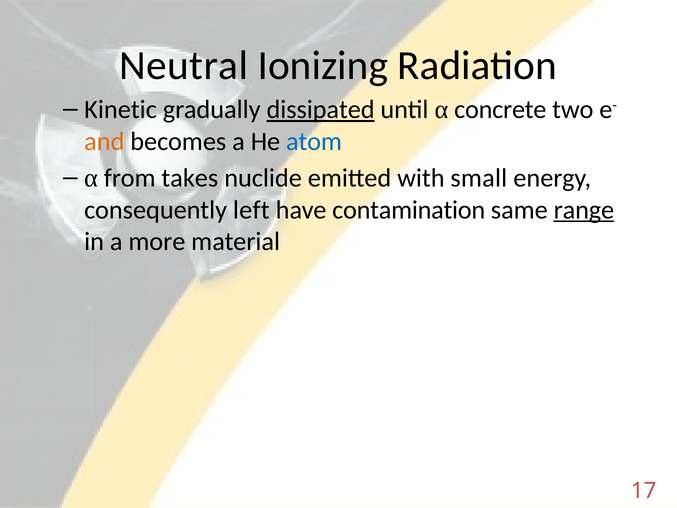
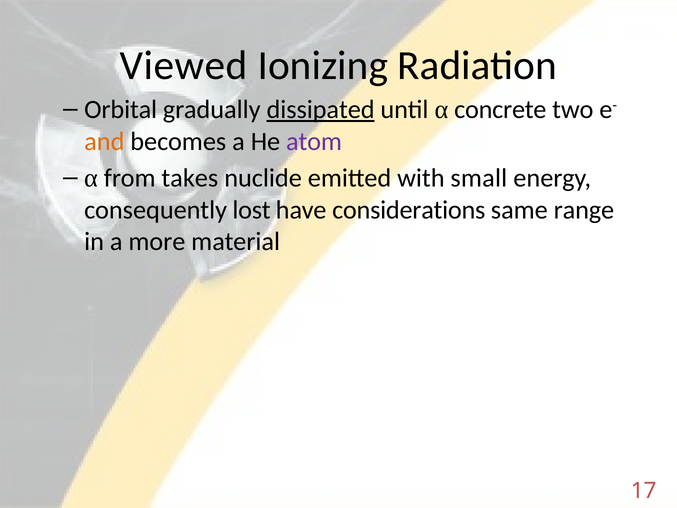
Neutral: Neutral -> Viewed
Kinetic: Kinetic -> Orbital
atom colour: blue -> purple
left: left -> lost
contamination: contamination -> considerations
range underline: present -> none
